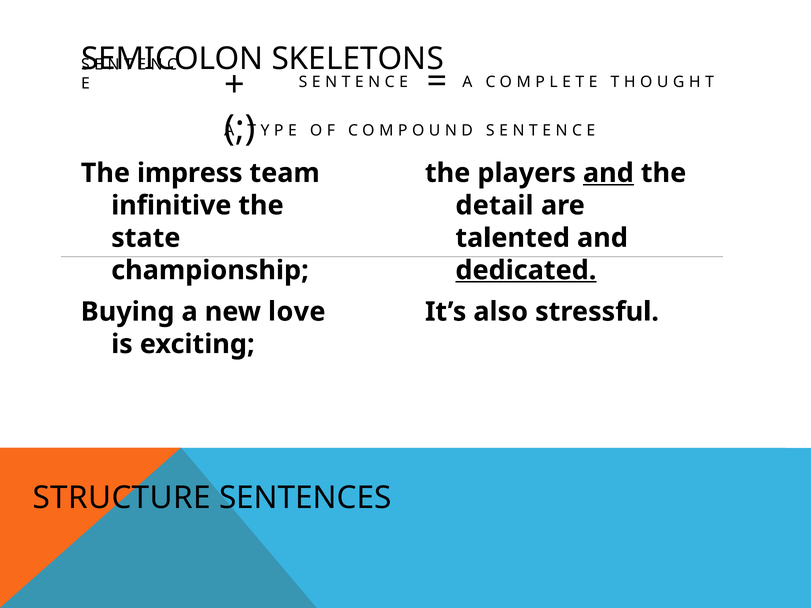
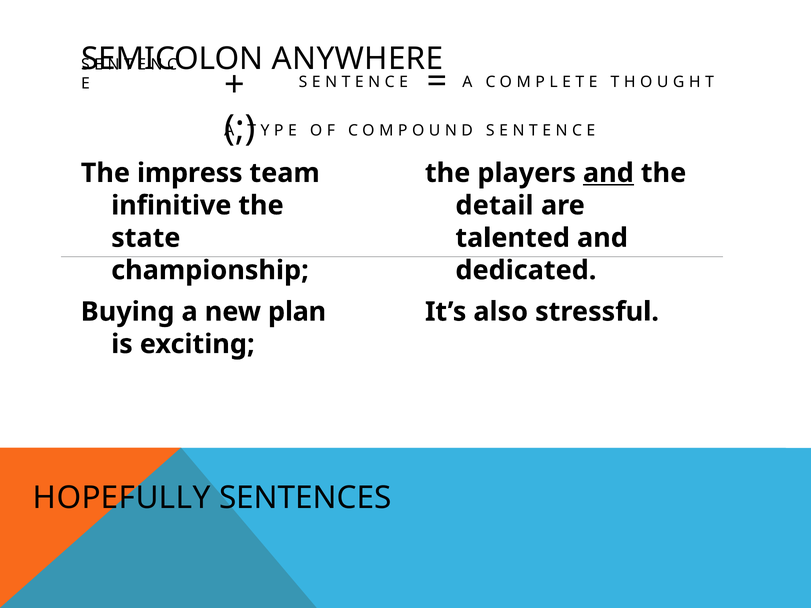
SKELETONS: SKELETONS -> ANYWHERE
dedicated underline: present -> none
love: love -> plan
STRUCTURE: STRUCTURE -> HOPEFULLY
